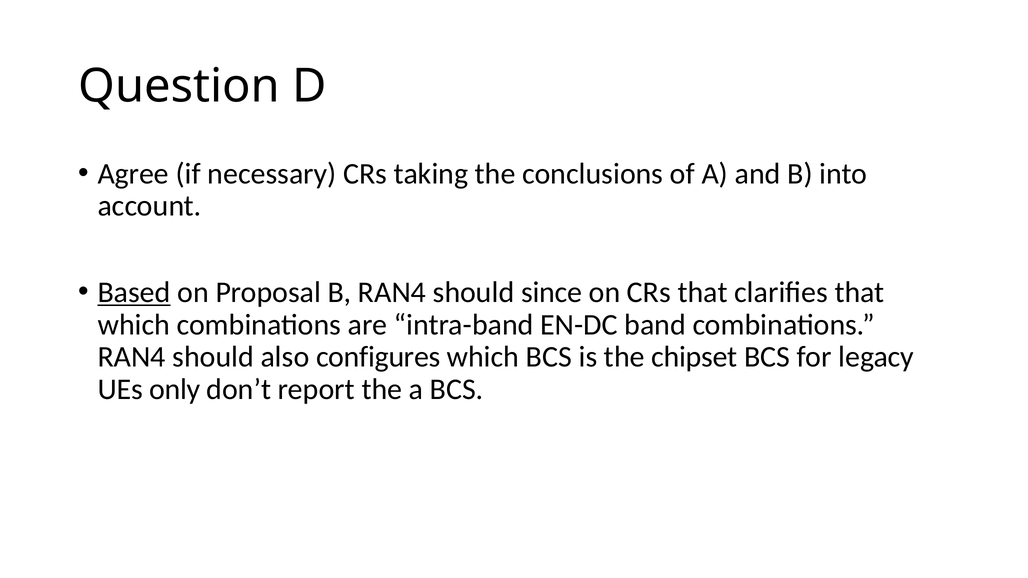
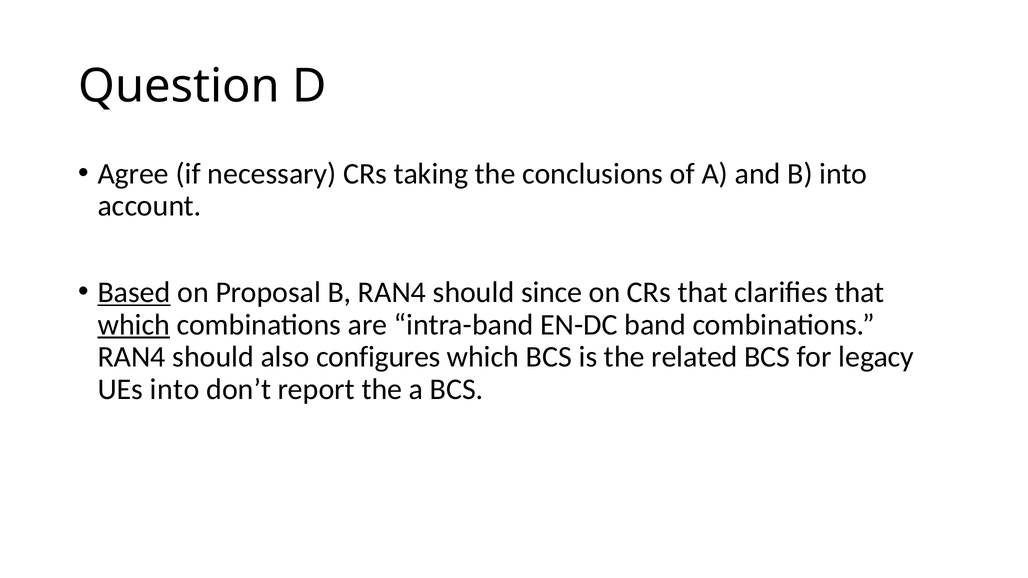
which at (134, 325) underline: none -> present
chipset: chipset -> related
UEs only: only -> into
